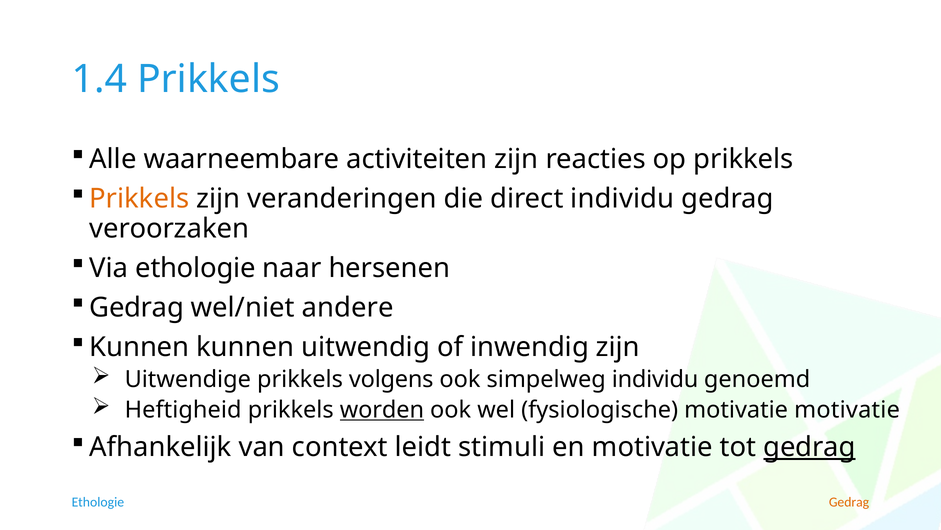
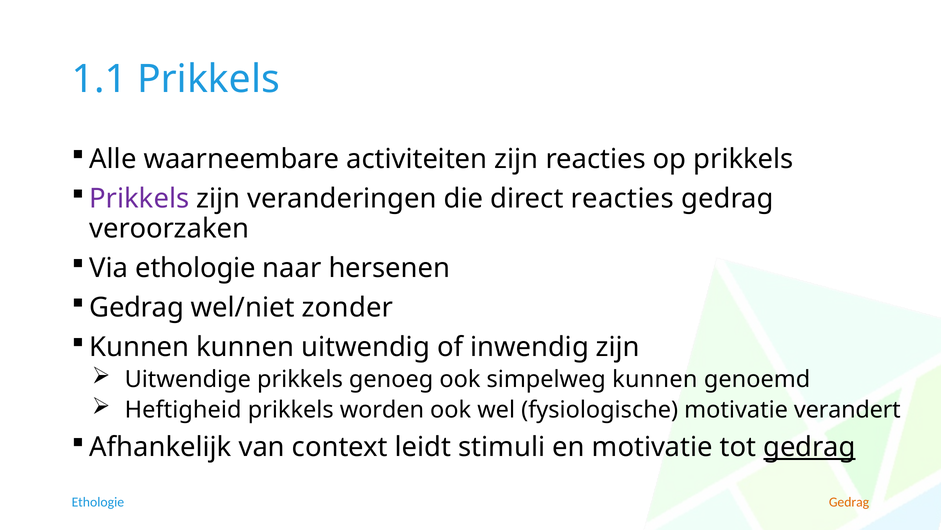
1.4: 1.4 -> 1.1
Prikkels at (139, 199) colour: orange -> purple
direct individu: individu -> reacties
andere: andere -> zonder
volgens: volgens -> genoeg
simpelweg individu: individu -> kunnen
worden underline: present -> none
motivatie motivatie: motivatie -> verandert
